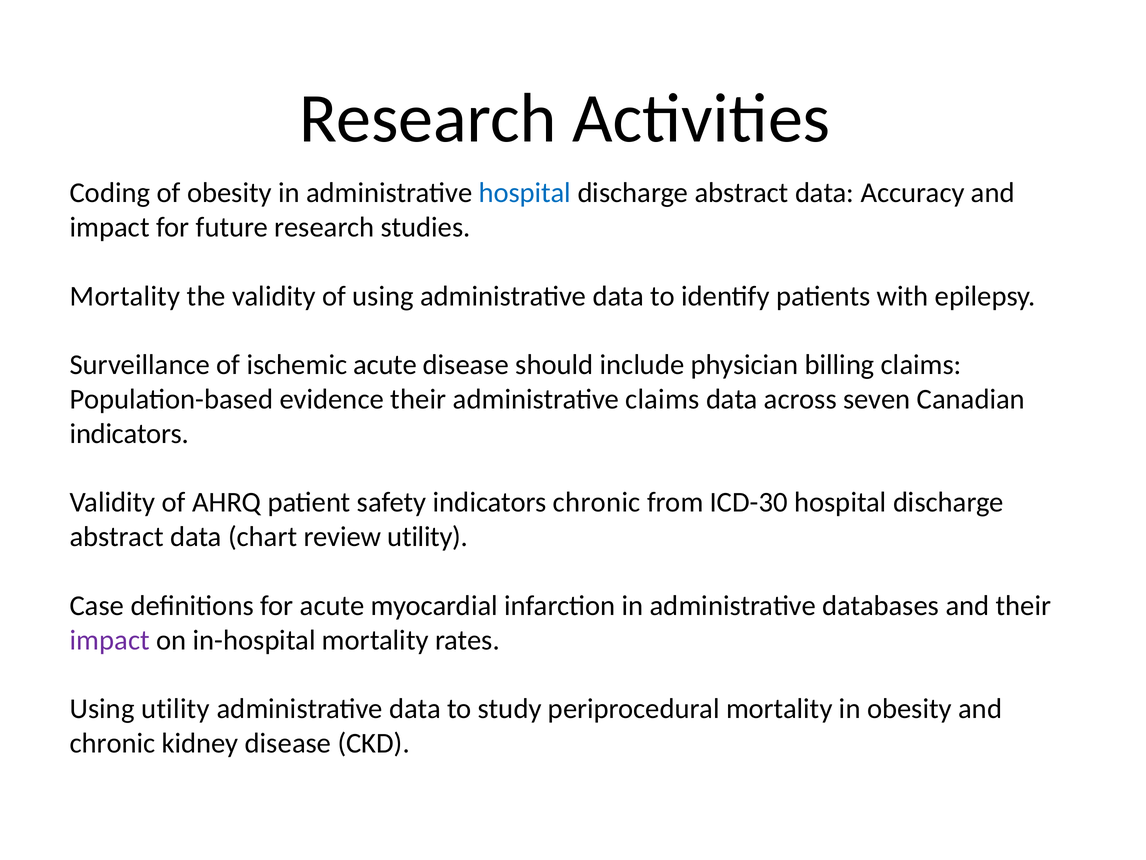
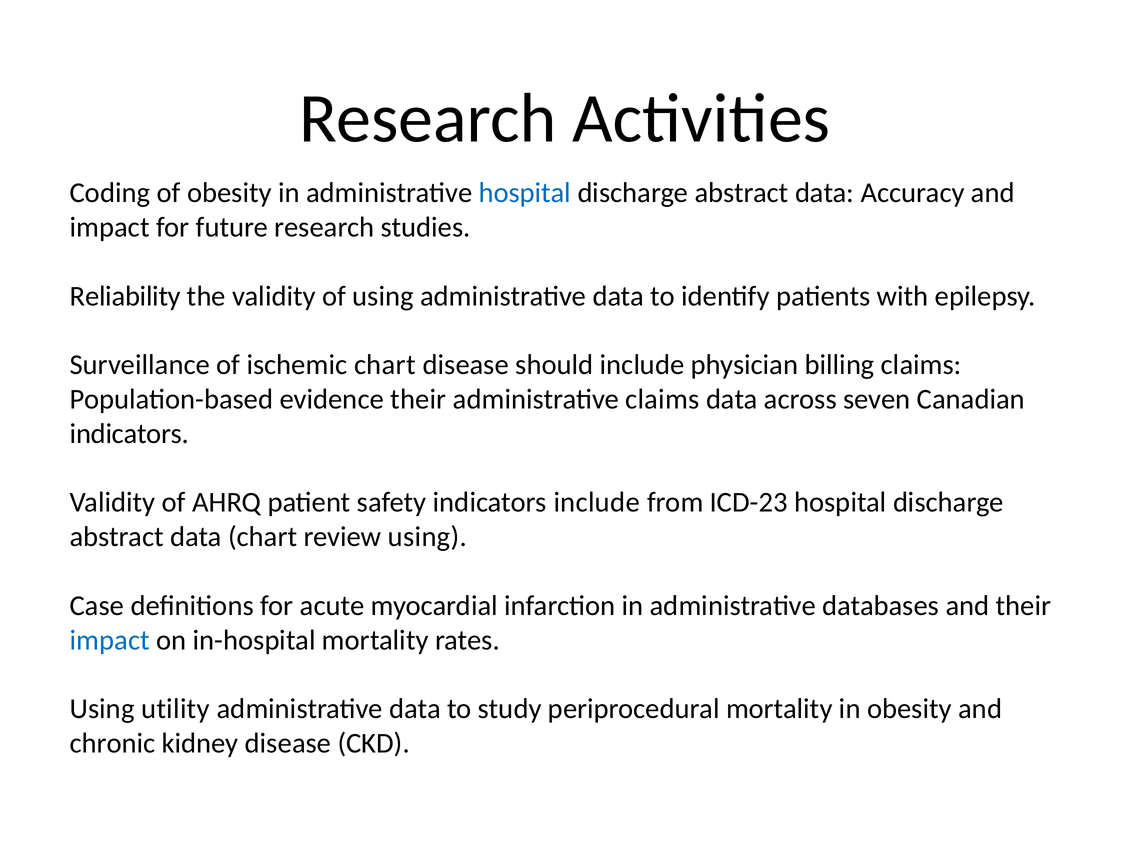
Mortality at (125, 296): Mortality -> Reliability
ischemic acute: acute -> chart
indicators chronic: chronic -> include
ICD-30: ICD-30 -> ICD-23
review utility: utility -> using
impact at (110, 640) colour: purple -> blue
